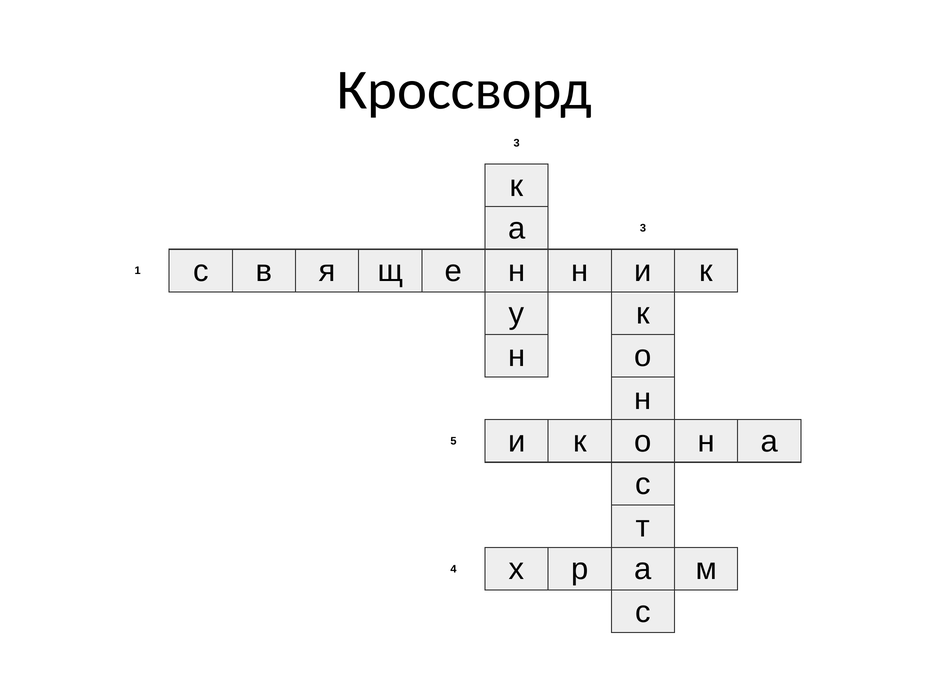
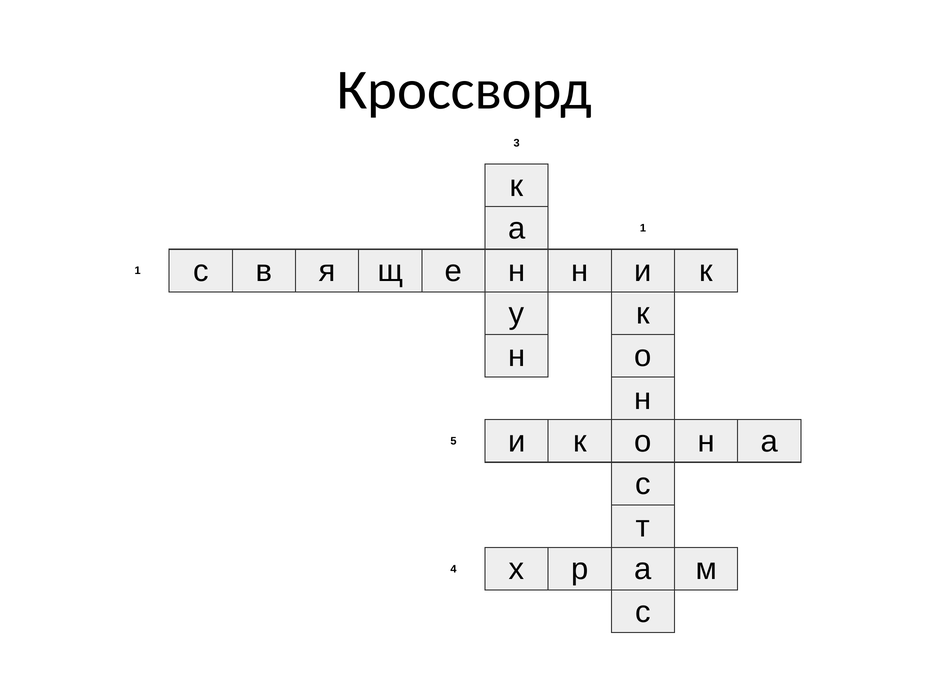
а 3: 3 -> 1
